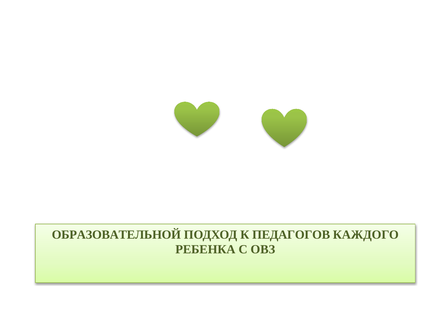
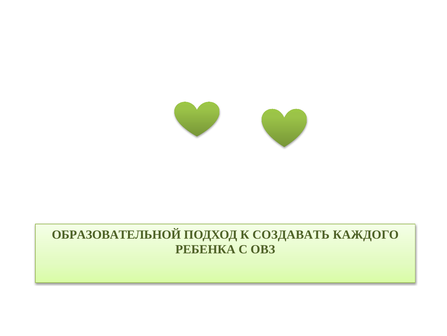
ПЕДАГОГОВ: ПЕДАГОГОВ -> СОЗДАВАТЬ
